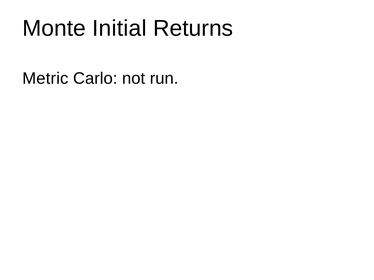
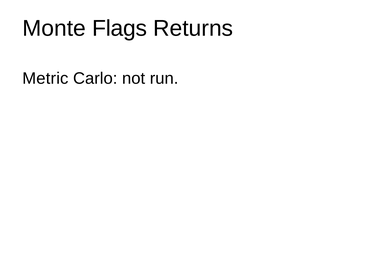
Initial: Initial -> Flags
